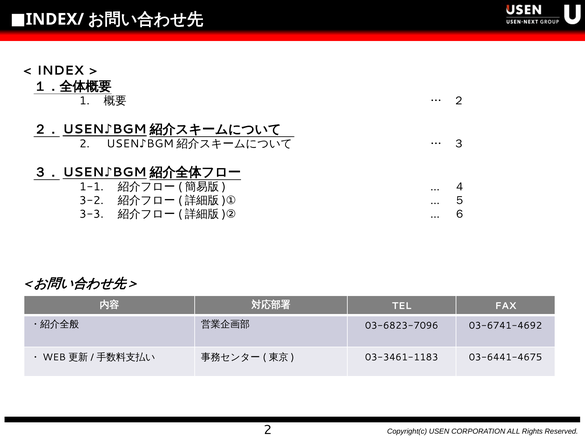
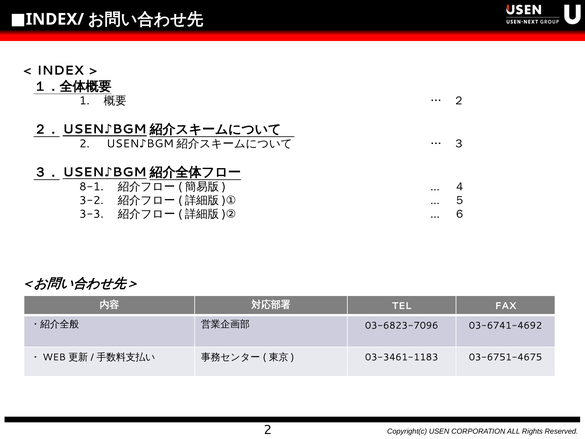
1-1: 1-1 -> 8-1
03-6441-4675: 03-6441-4675 -> 03-6751-4675
